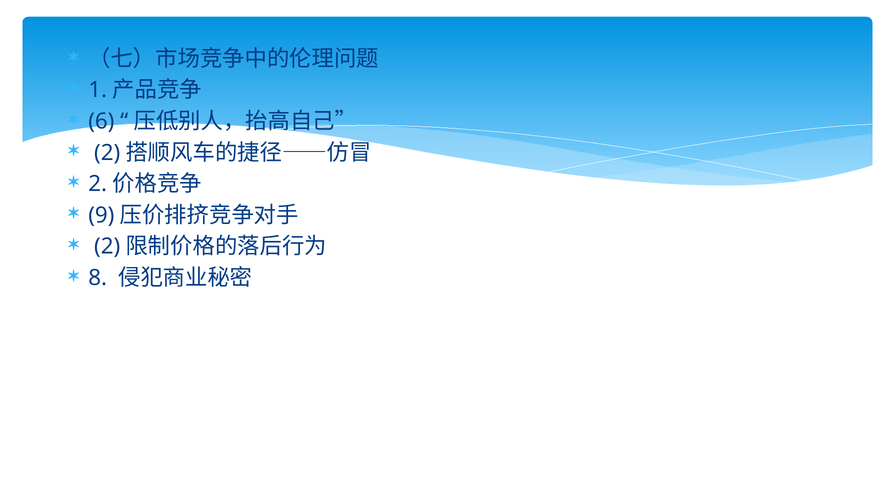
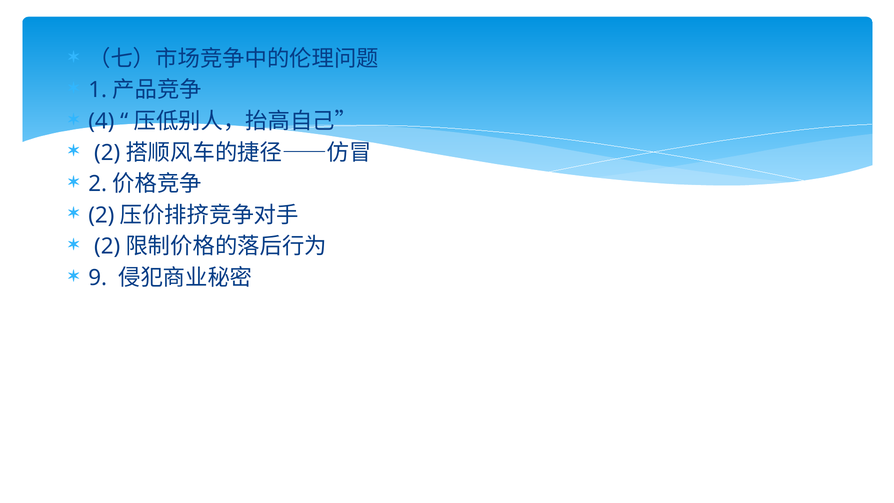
6: 6 -> 4
9 at (101, 215): 9 -> 2
8: 8 -> 9
